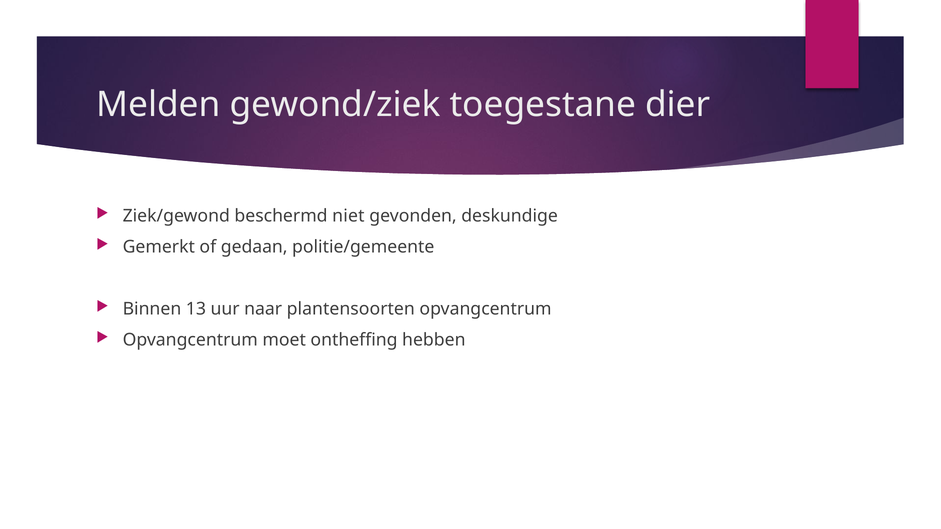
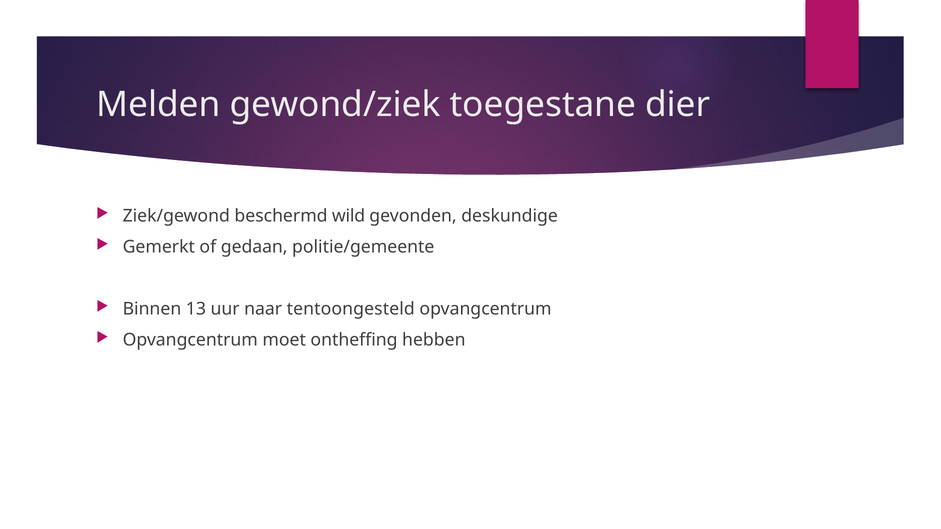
niet: niet -> wild
plantensoorten: plantensoorten -> tentoongesteld
